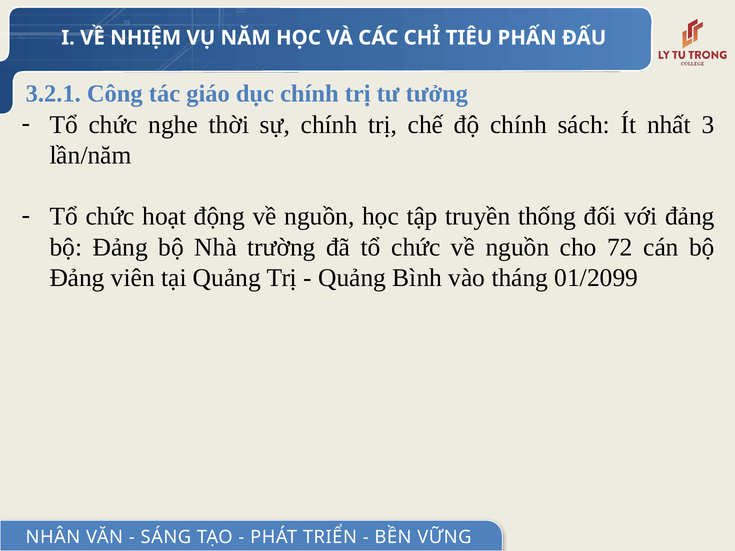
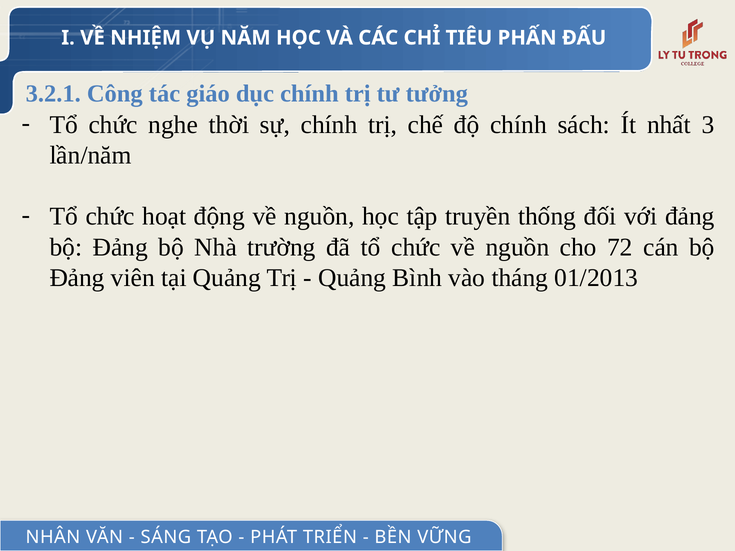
01/2099: 01/2099 -> 01/2013
